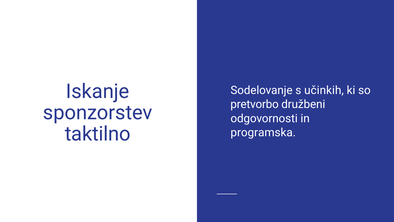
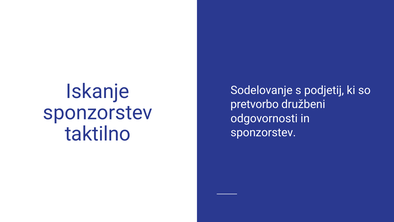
učinkih: učinkih -> podjetij
programska at (263, 132): programska -> sponzorstev
